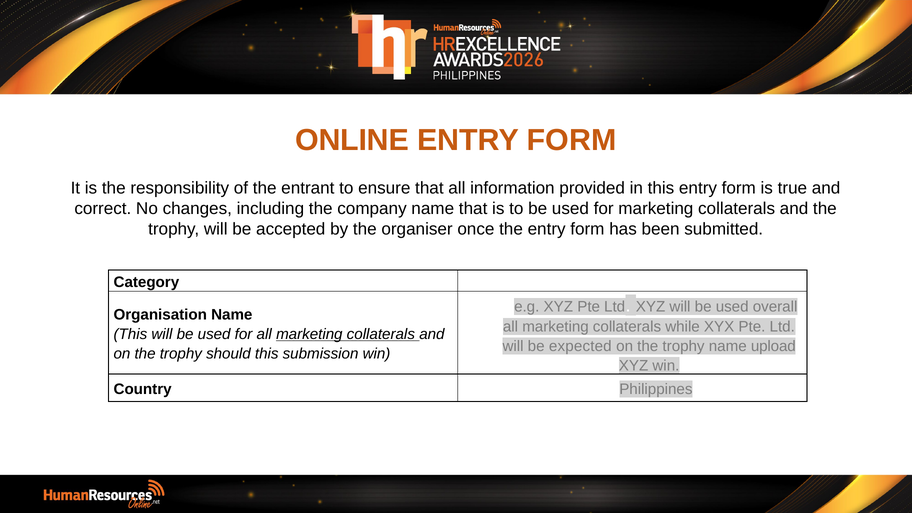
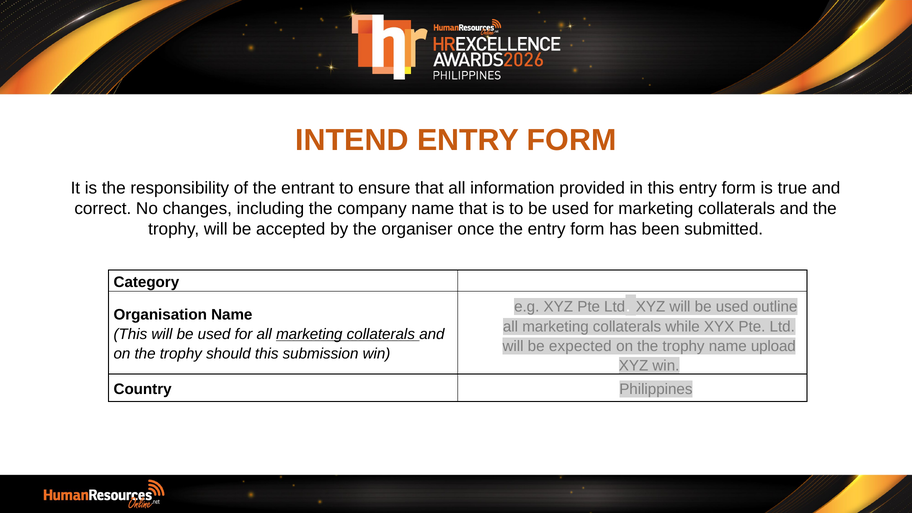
ONLINE: ONLINE -> INTEND
overall: overall -> outline
